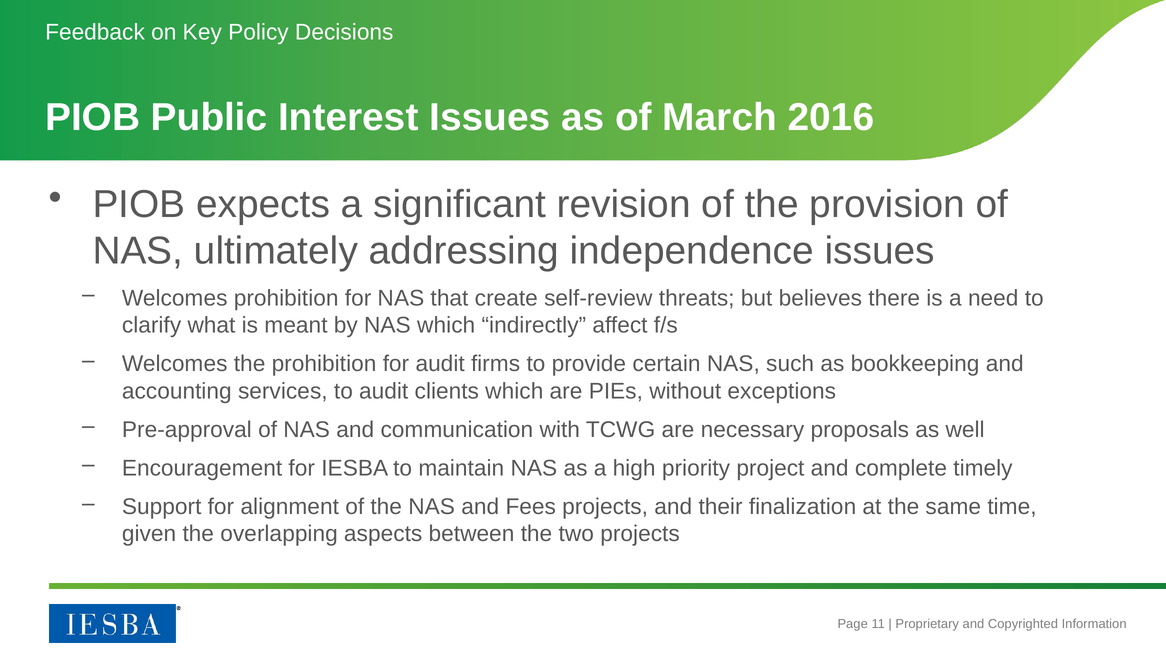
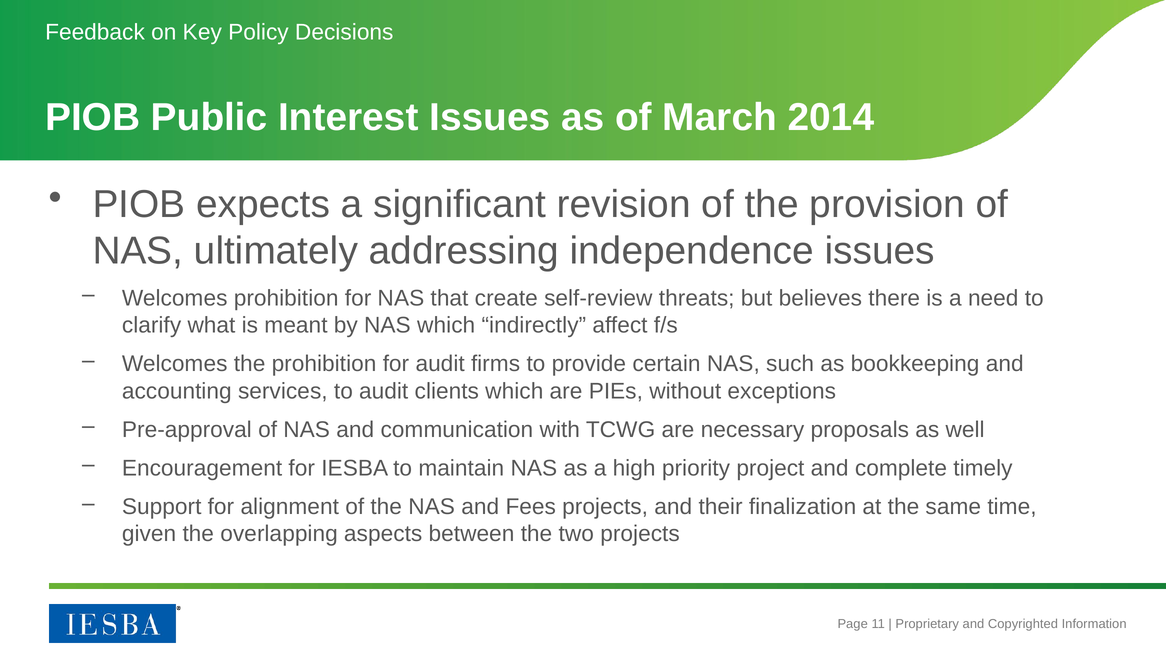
2016: 2016 -> 2014
